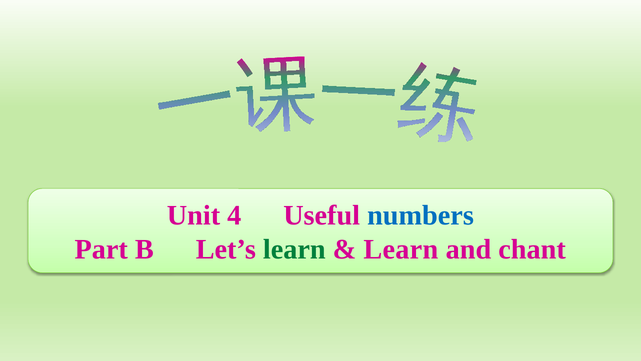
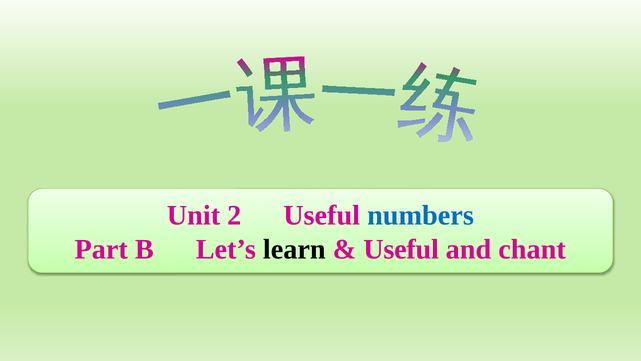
4: 4 -> 2
learn at (294, 249) colour: green -> black
Learn at (401, 249): Learn -> Useful
